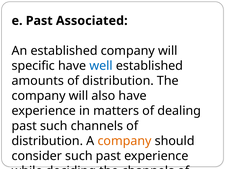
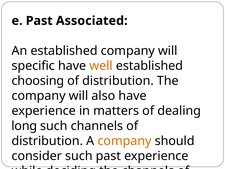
well colour: blue -> orange
amounts: amounts -> choosing
past at (24, 126): past -> long
